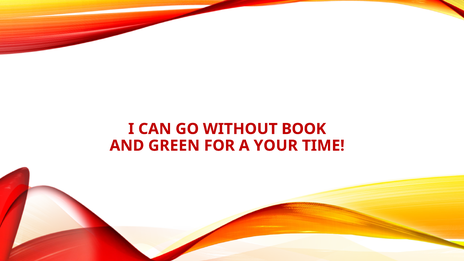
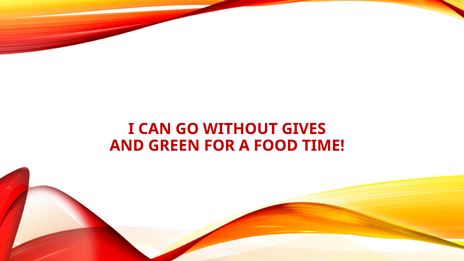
BOOK: BOOK -> GIVES
YOUR: YOUR -> FOOD
